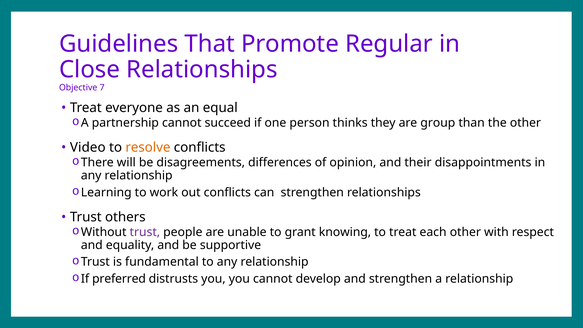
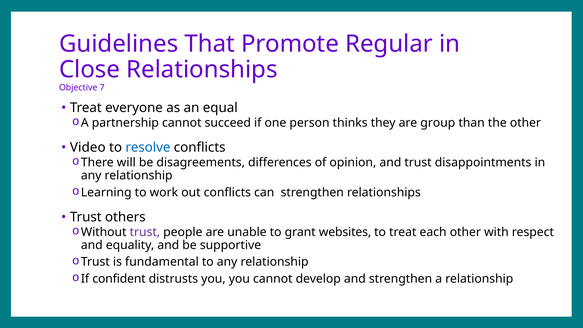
resolve colour: orange -> blue
and their: their -> trust
knowing: knowing -> websites
preferred: preferred -> confident
